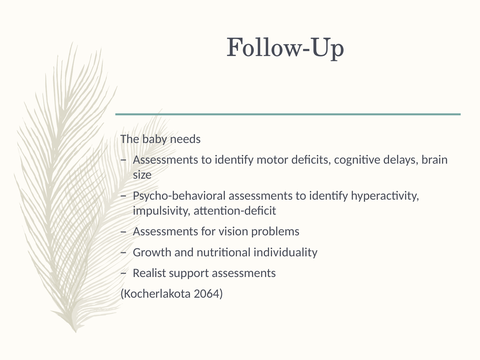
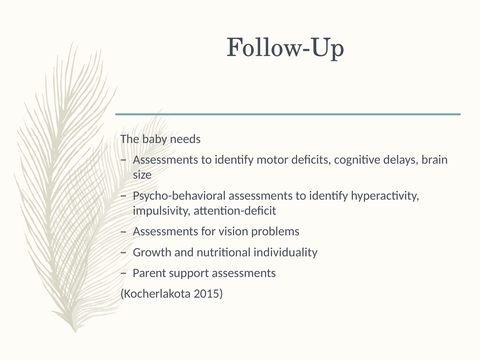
Realist: Realist -> Parent
2064: 2064 -> 2015
